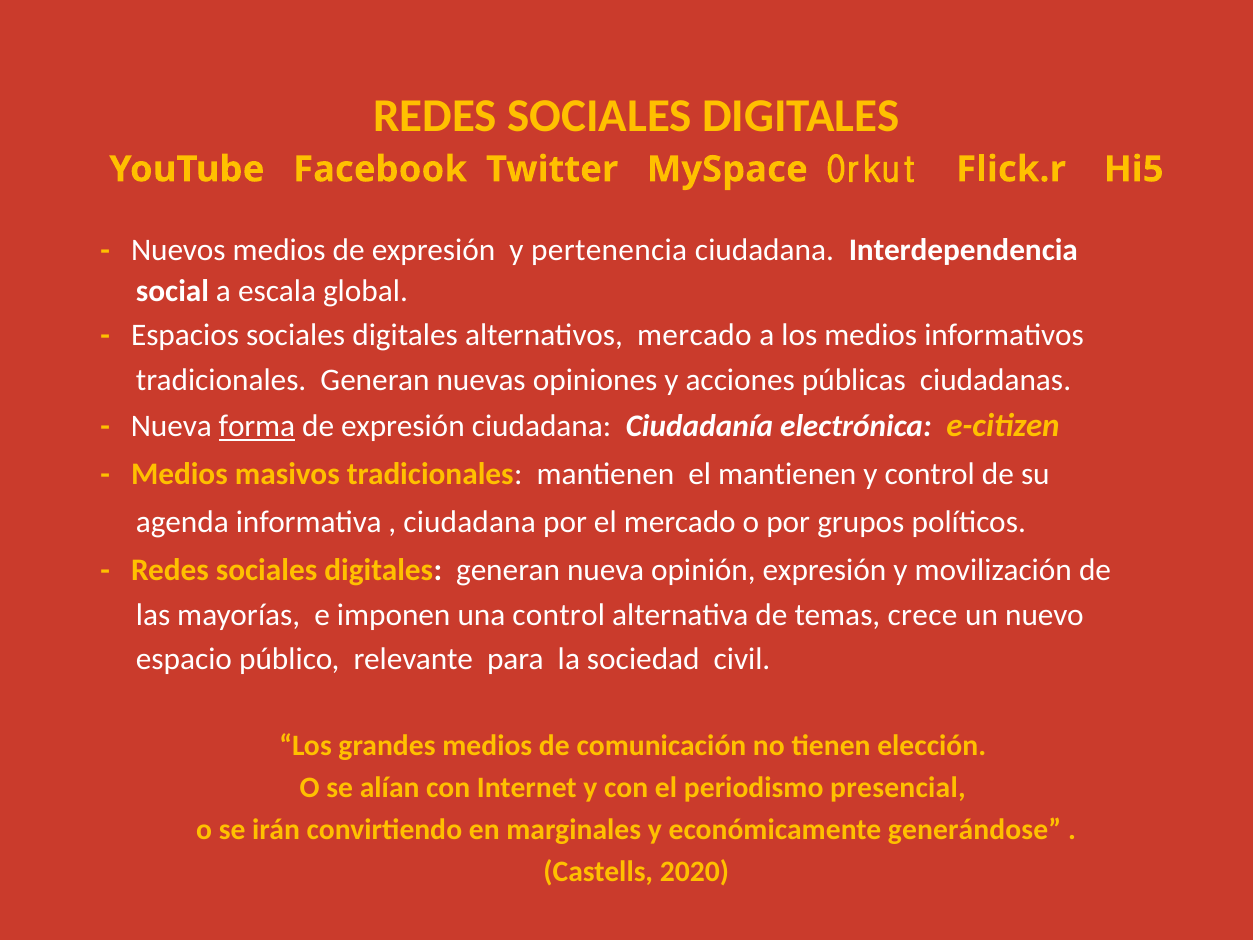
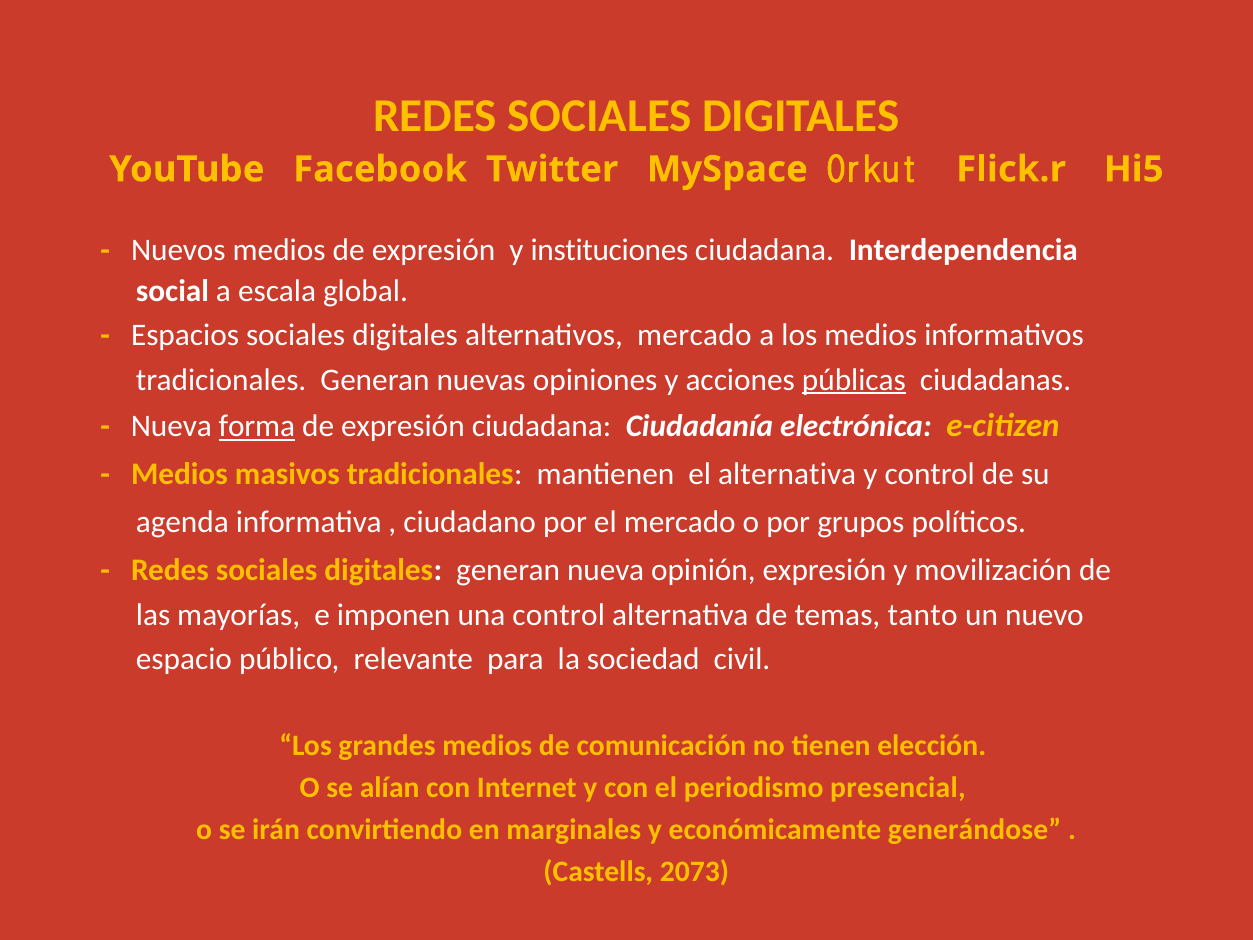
pertenencia: pertenencia -> instituciones
públicas underline: none -> present
el mantienen: mantienen -> alternativa
ciudadana at (470, 522): ciudadana -> ciudadano
crece: crece -> tanto
2020: 2020 -> 2073
